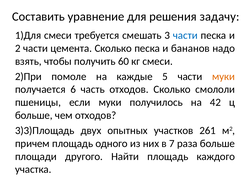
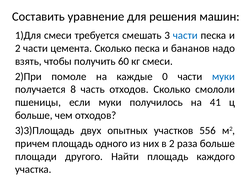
задачу: задачу -> машин
5: 5 -> 0
муки at (223, 76) colour: orange -> blue
6: 6 -> 8
42: 42 -> 41
261: 261 -> 556
в 7: 7 -> 2
